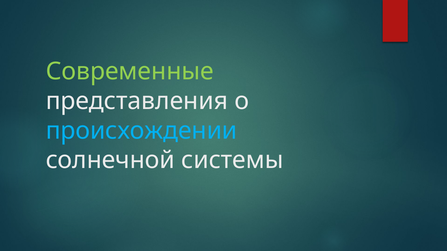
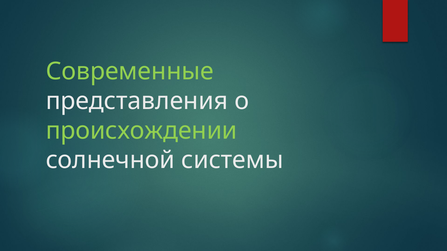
происхождении colour: light blue -> light green
